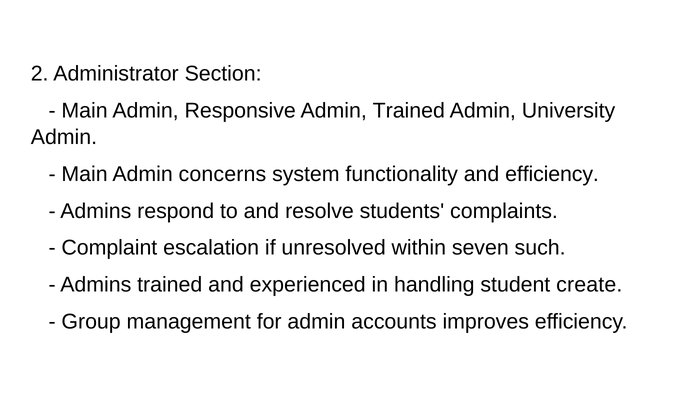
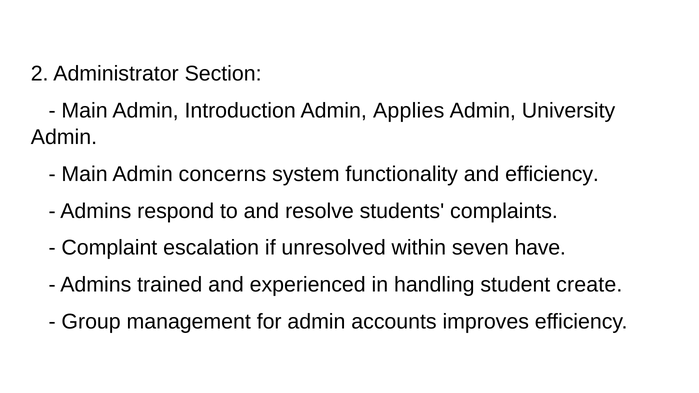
Responsive: Responsive -> Introduction
Admin Trained: Trained -> Applies
such: such -> have
